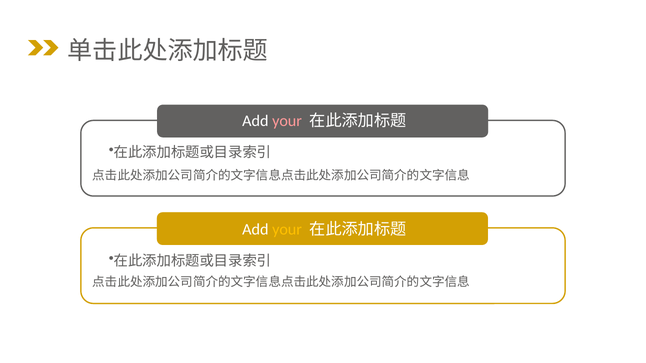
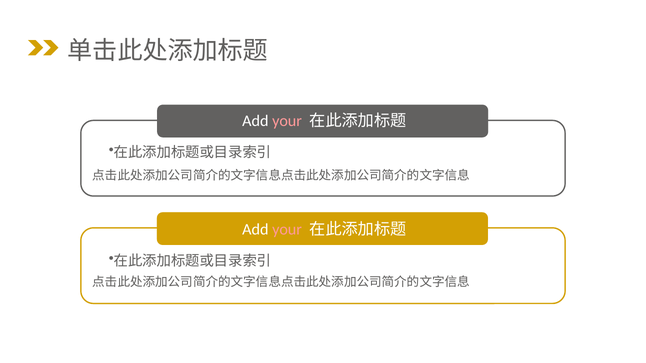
your at (287, 229) colour: yellow -> pink
